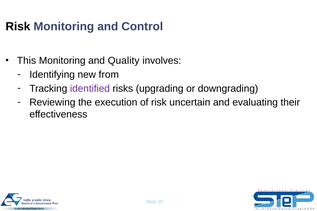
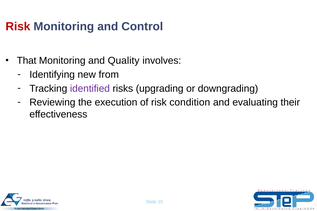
Risk at (18, 27) colour: black -> red
This: This -> That
uncertain: uncertain -> condition
